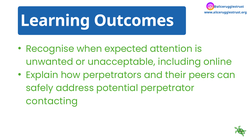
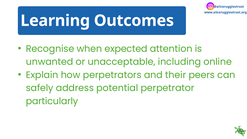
contacting: contacting -> particularly
